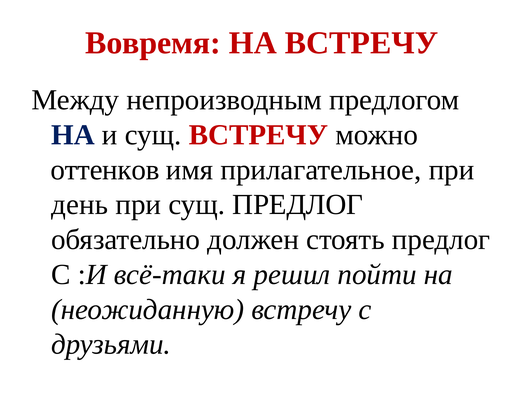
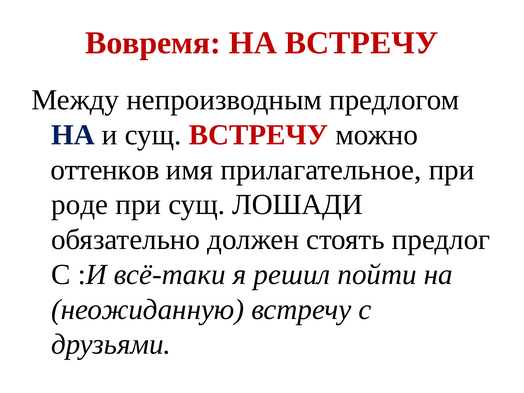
день: день -> роде
сущ ПРЕДЛОГ: ПРЕДЛОГ -> ЛОШАДИ
